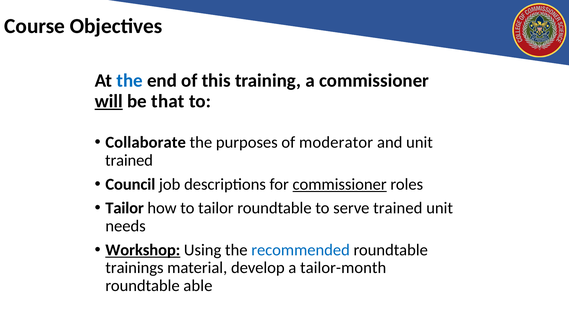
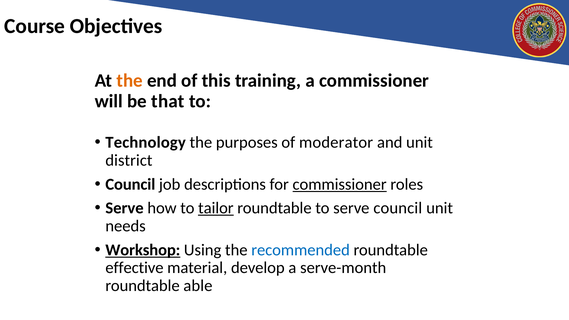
the at (130, 81) colour: blue -> orange
will underline: present -> none
Collaborate: Collaborate -> Technology
trained at (129, 160): trained -> district
Tailor at (125, 208): Tailor -> Serve
tailor at (216, 208) underline: none -> present
serve trained: trained -> council
trainings: trainings -> effective
tailor-month: tailor-month -> serve-month
